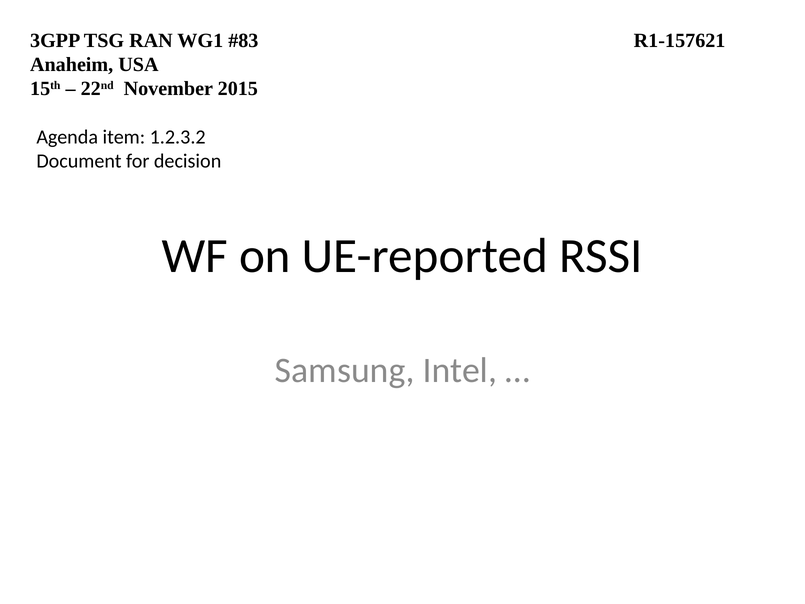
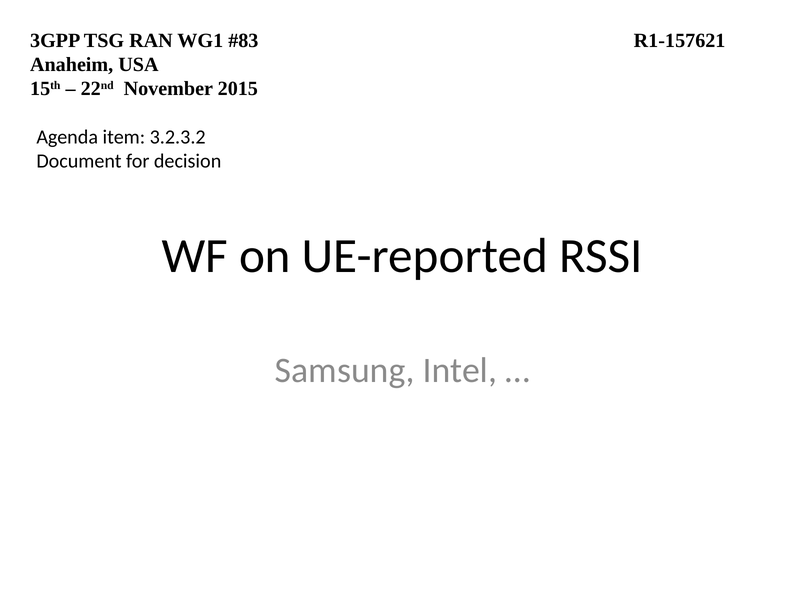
1.2.3.2: 1.2.3.2 -> 3.2.3.2
